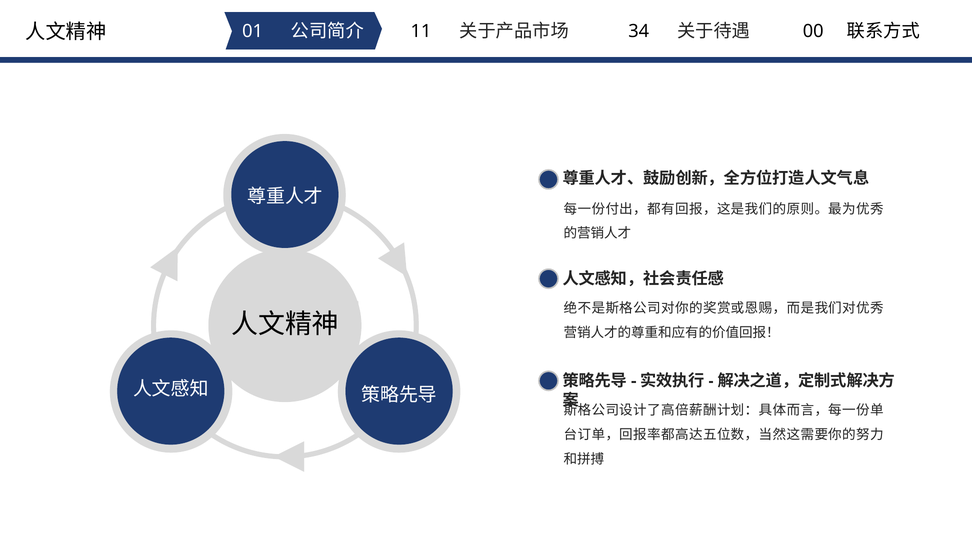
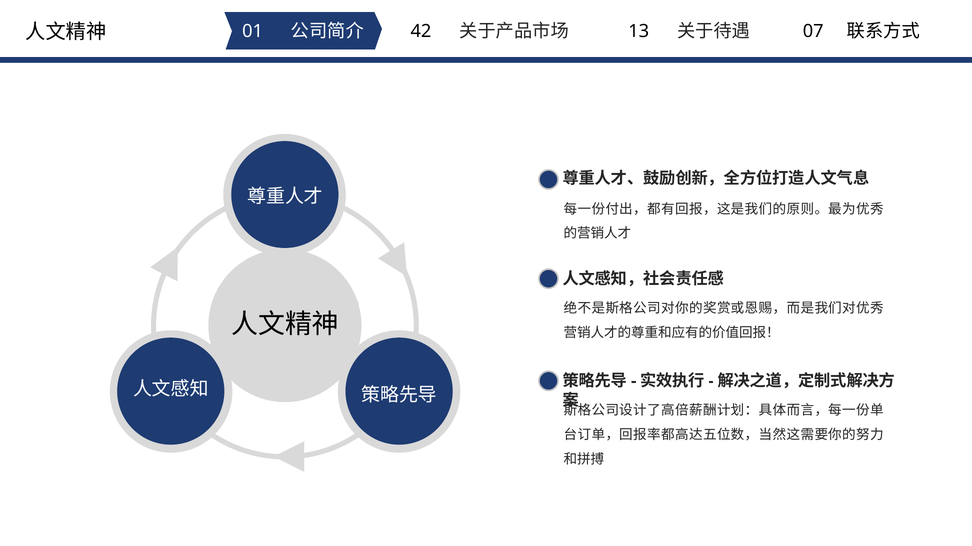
11: 11 -> 42
34: 34 -> 13
00: 00 -> 07
